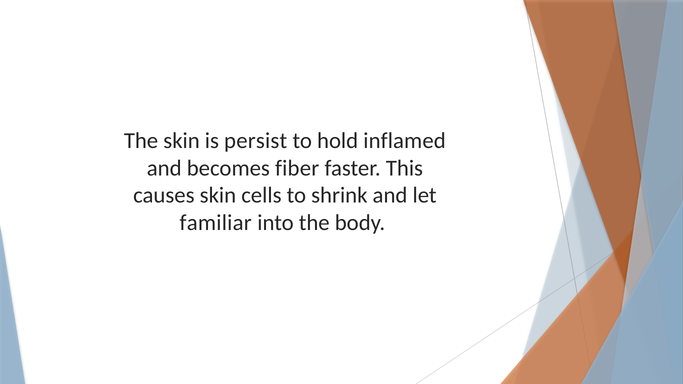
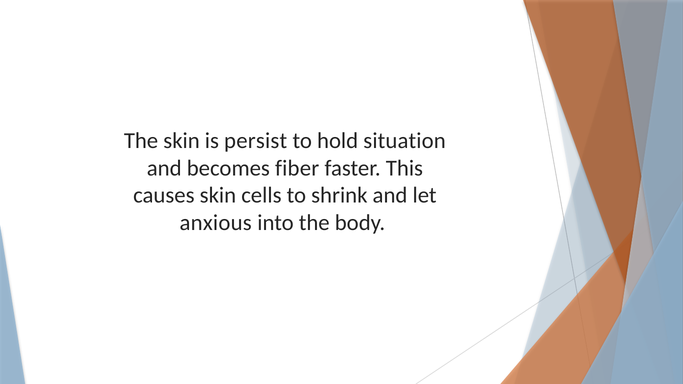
inflamed: inflamed -> situation
familiar: familiar -> anxious
